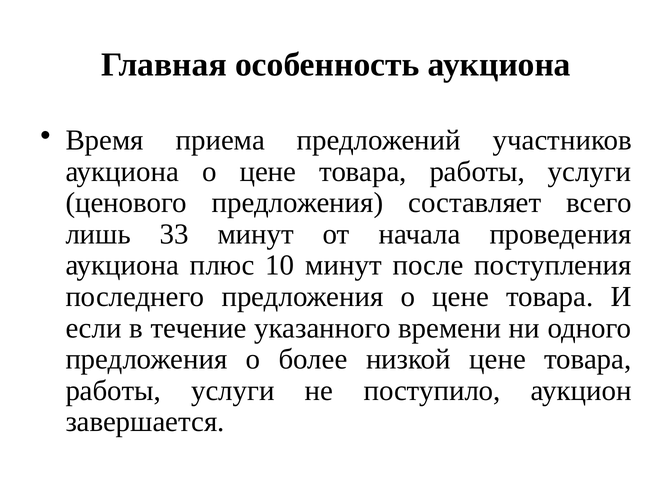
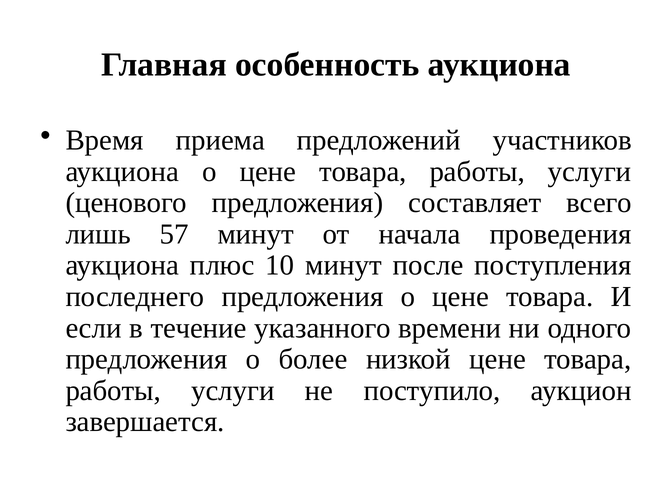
33: 33 -> 57
